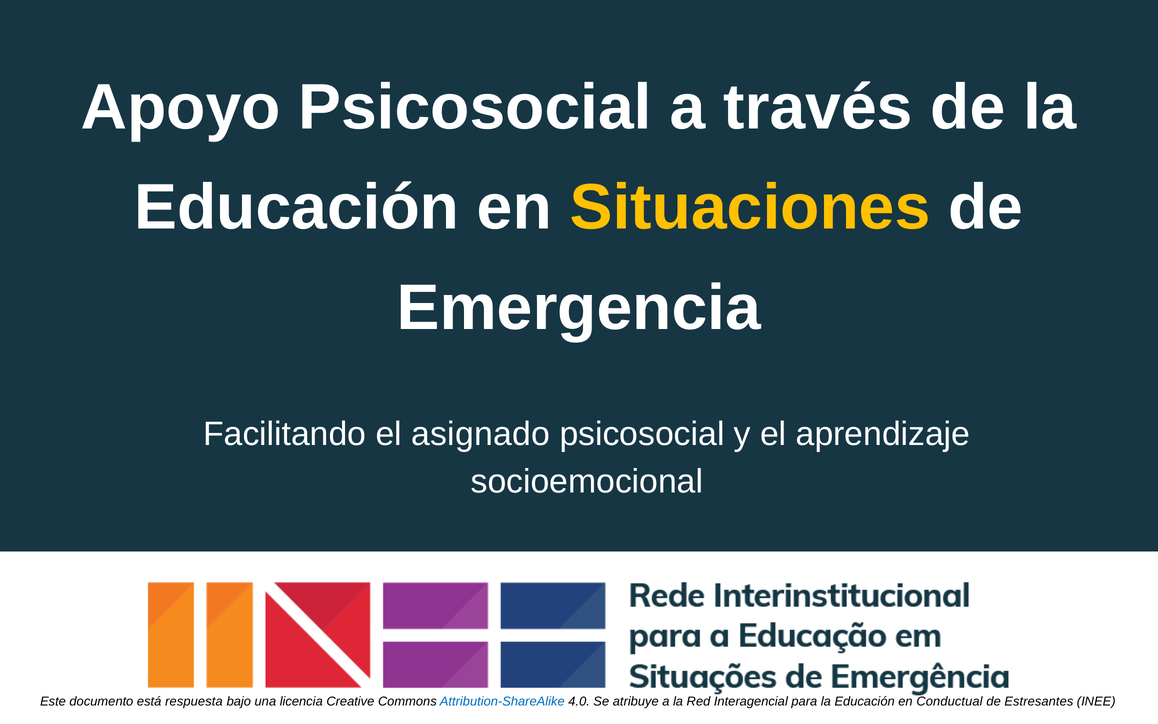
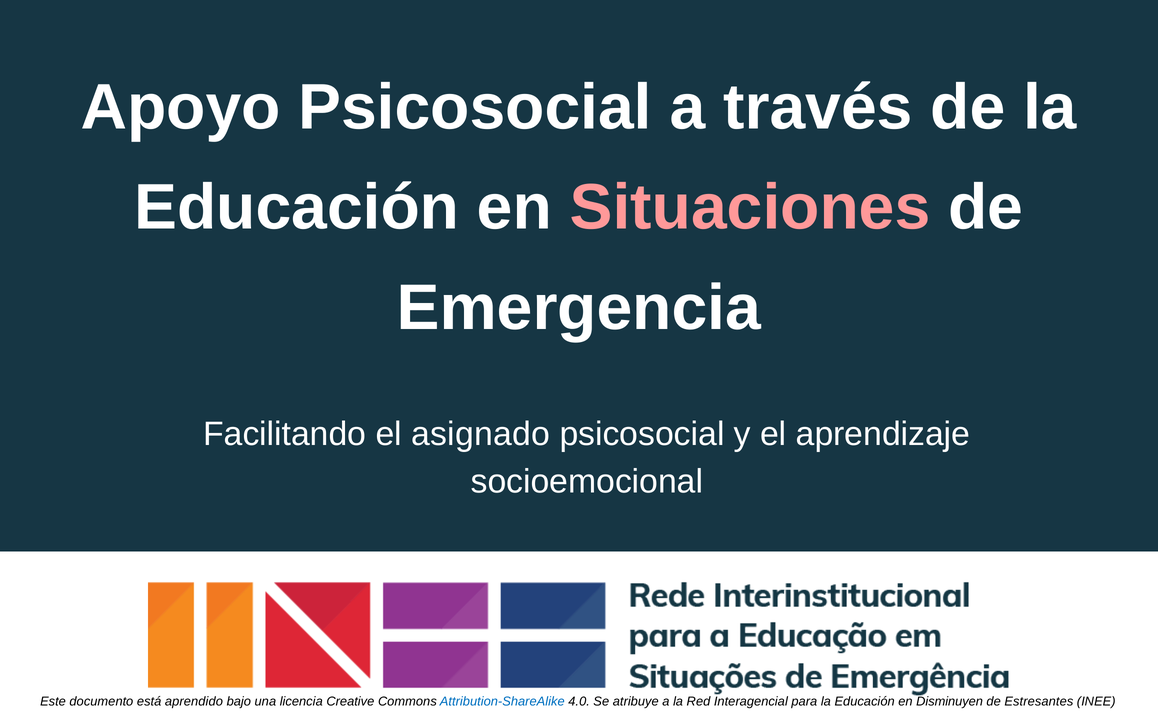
Situaciones colour: yellow -> pink
respuesta: respuesta -> aprendido
Conductual: Conductual -> Disminuyen
